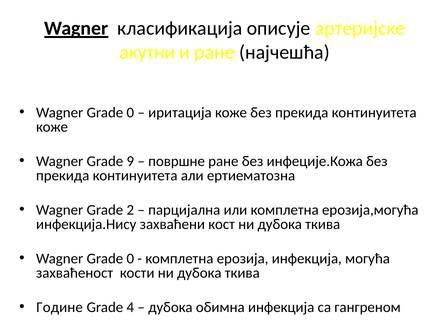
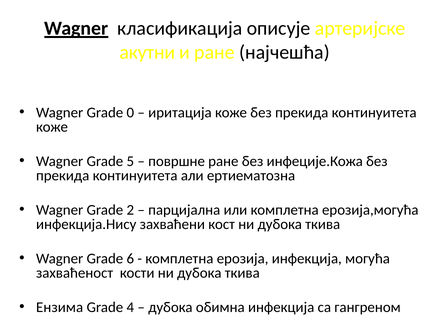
9: 9 -> 5
0 at (130, 259): 0 -> 6
Године: Године -> Ензима
